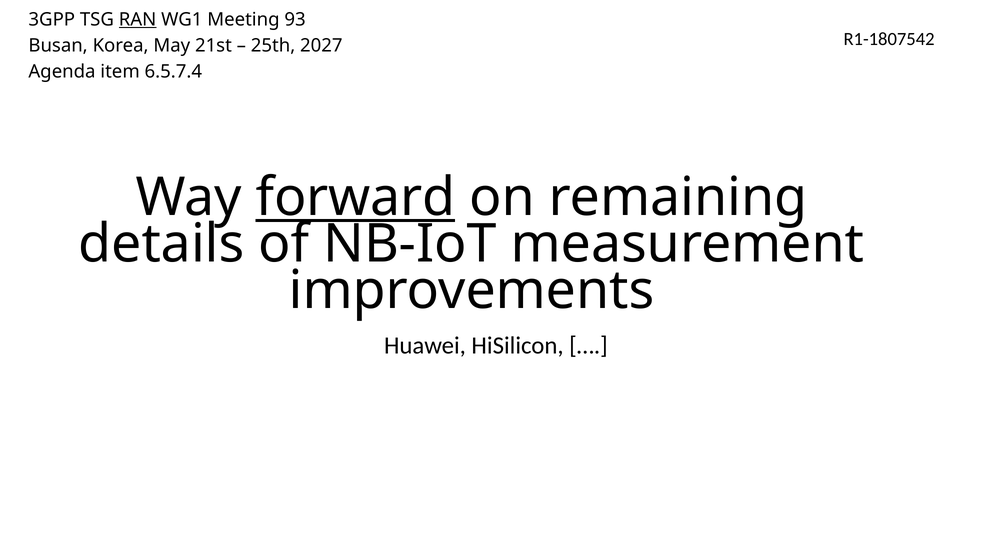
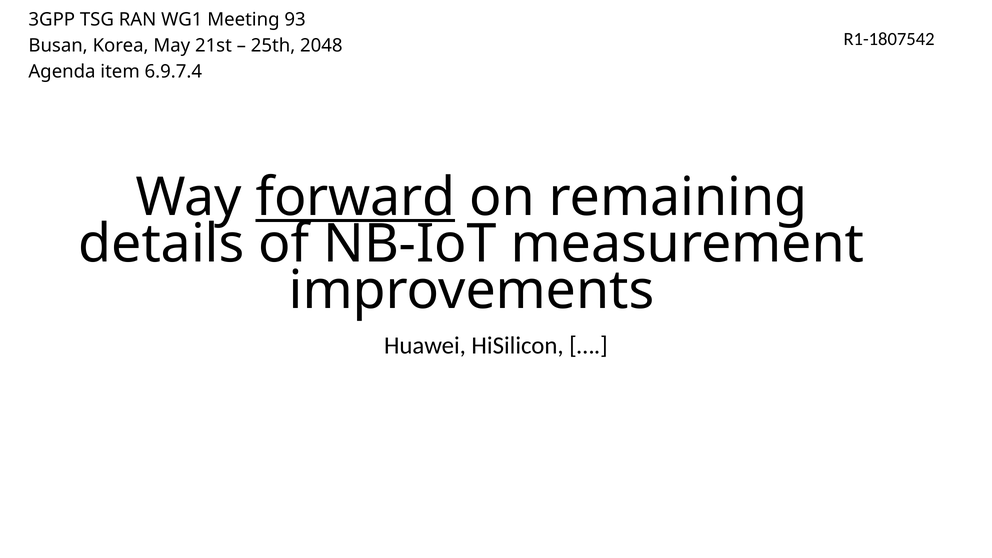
RAN underline: present -> none
2027: 2027 -> 2048
6.5.7.4: 6.5.7.4 -> 6.9.7.4
